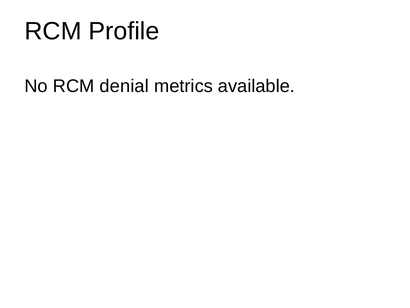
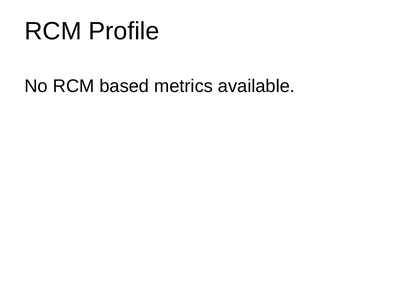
denial: denial -> based
